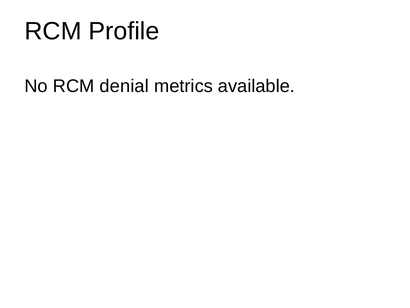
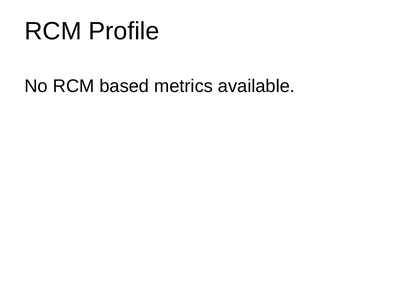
denial: denial -> based
